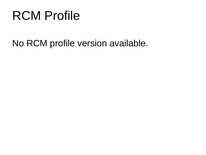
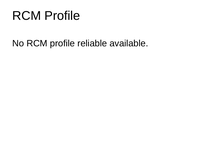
version: version -> reliable
